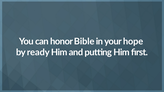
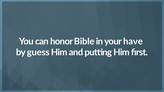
hope: hope -> have
ready: ready -> guess
